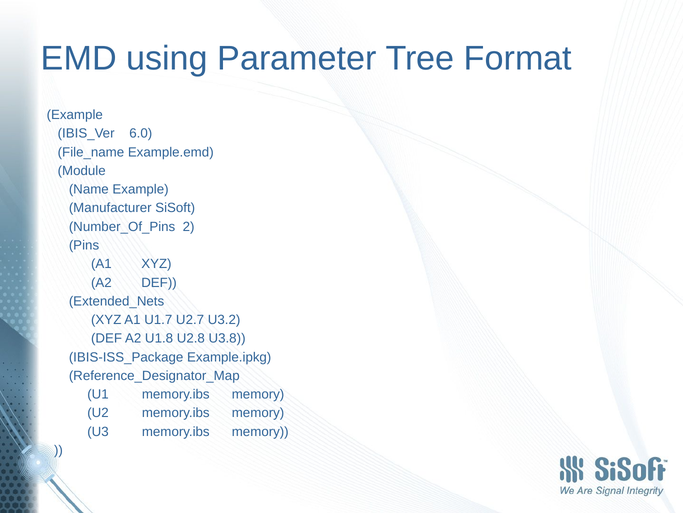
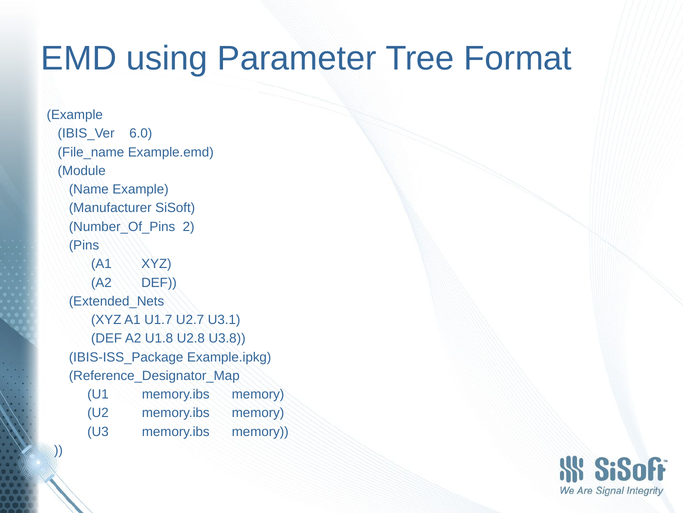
U3.2: U3.2 -> U3.1
